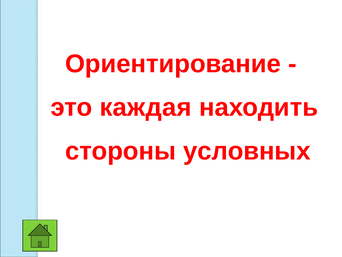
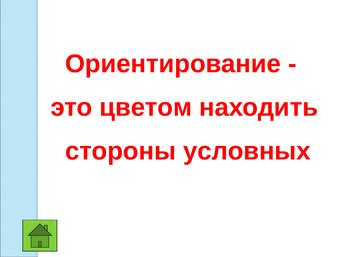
каждая: каждая -> цветом
